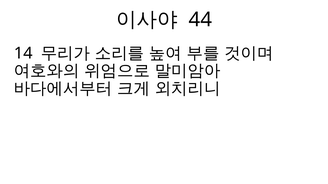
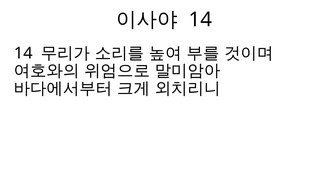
44 at (200, 20): 44 -> 14
